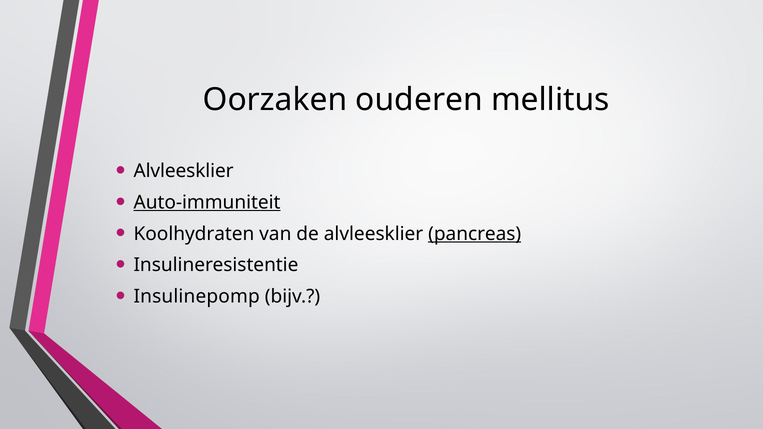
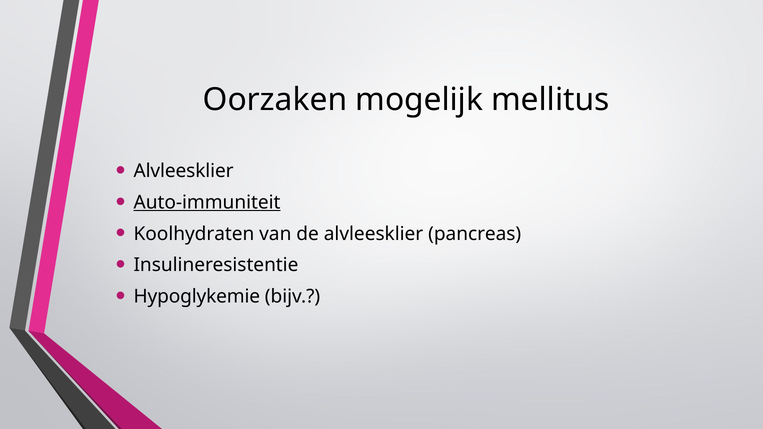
ouderen: ouderen -> mogelijk
pancreas underline: present -> none
Insulinepomp: Insulinepomp -> Hypoglykemie
